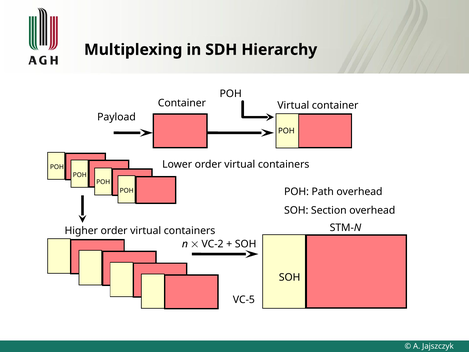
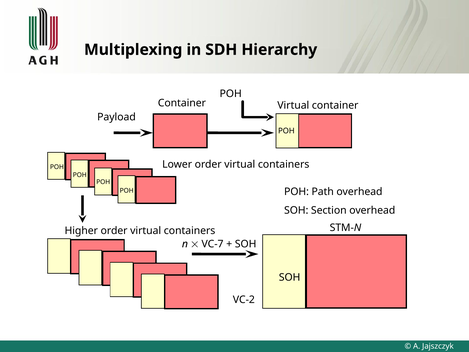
VC-2: VC-2 -> VC-7
VC-5: VC-5 -> VC-2
